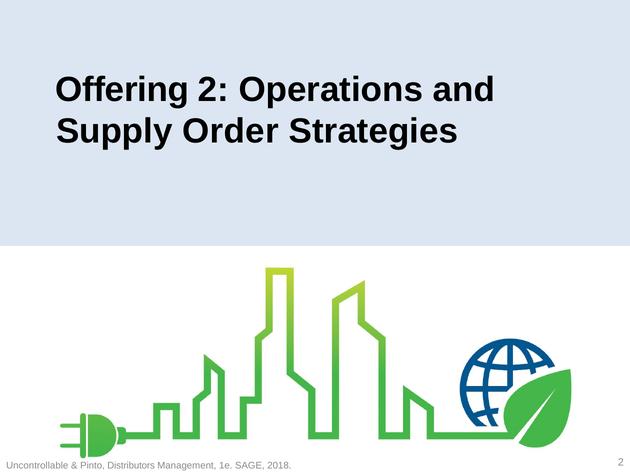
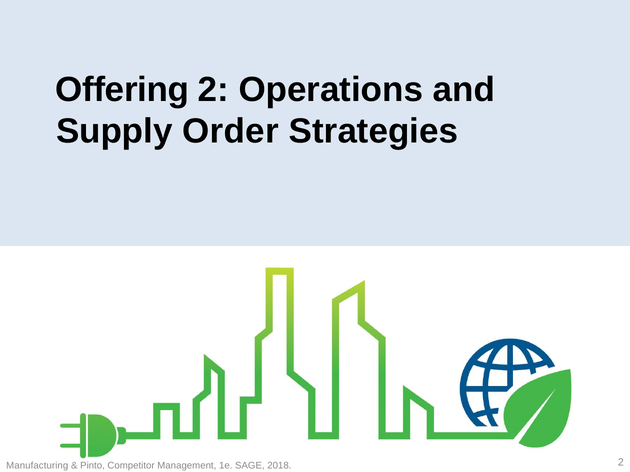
Uncontrollable: Uncontrollable -> Manufacturing
Distributors: Distributors -> Competitor
